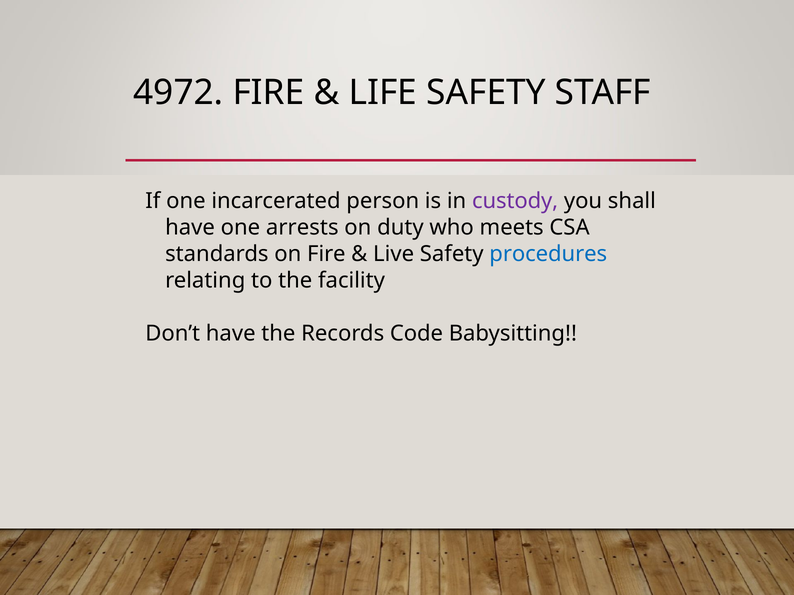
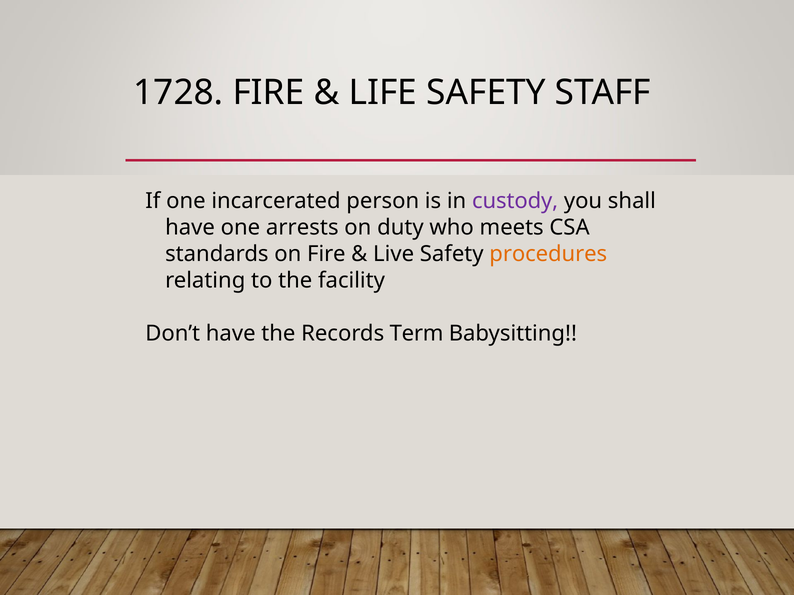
4972: 4972 -> 1728
procedures colour: blue -> orange
Code: Code -> Term
